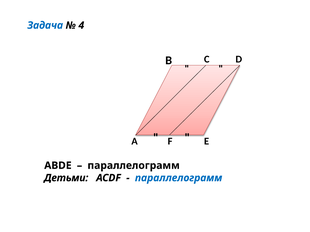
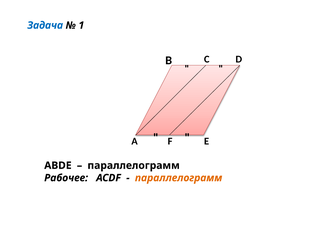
4: 4 -> 1
Детьми: Детьми -> Рабочее
параллелограмм at (179, 178) colour: blue -> orange
